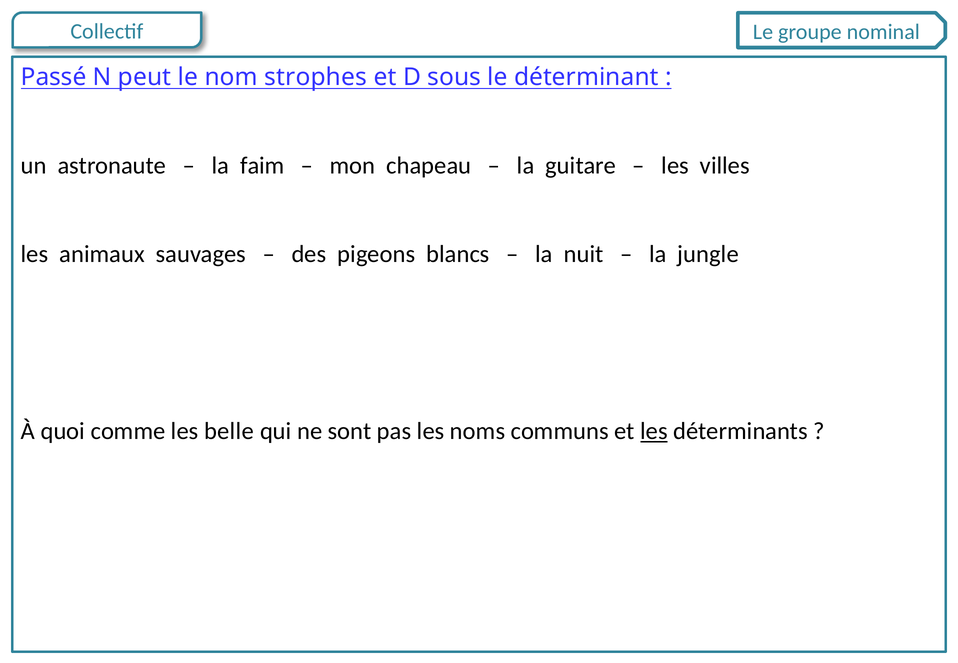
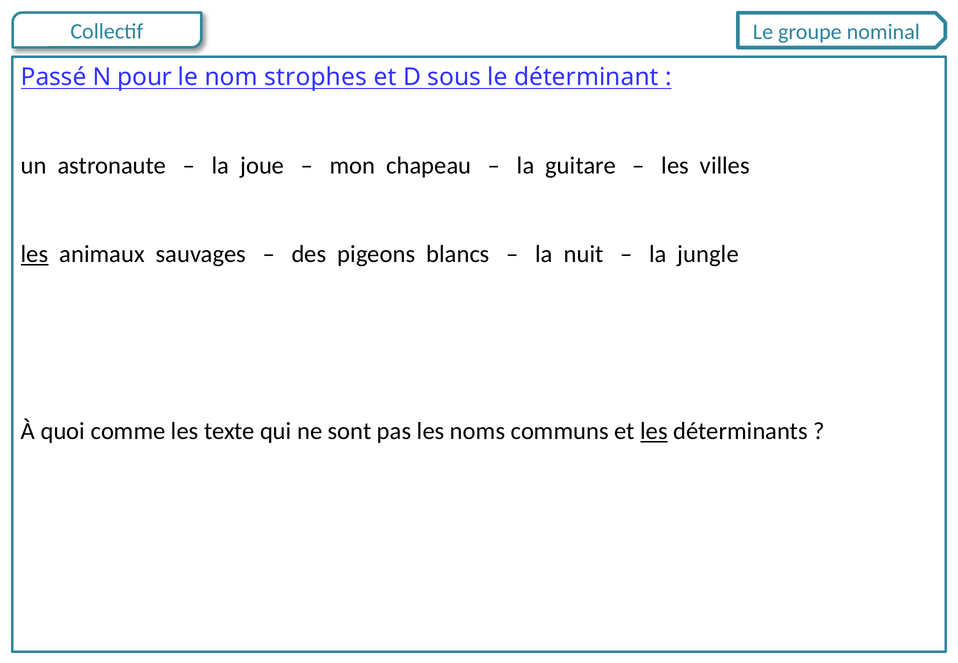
peut: peut -> pour
faim: faim -> joue
les at (35, 254) underline: none -> present
belle: belle -> texte
